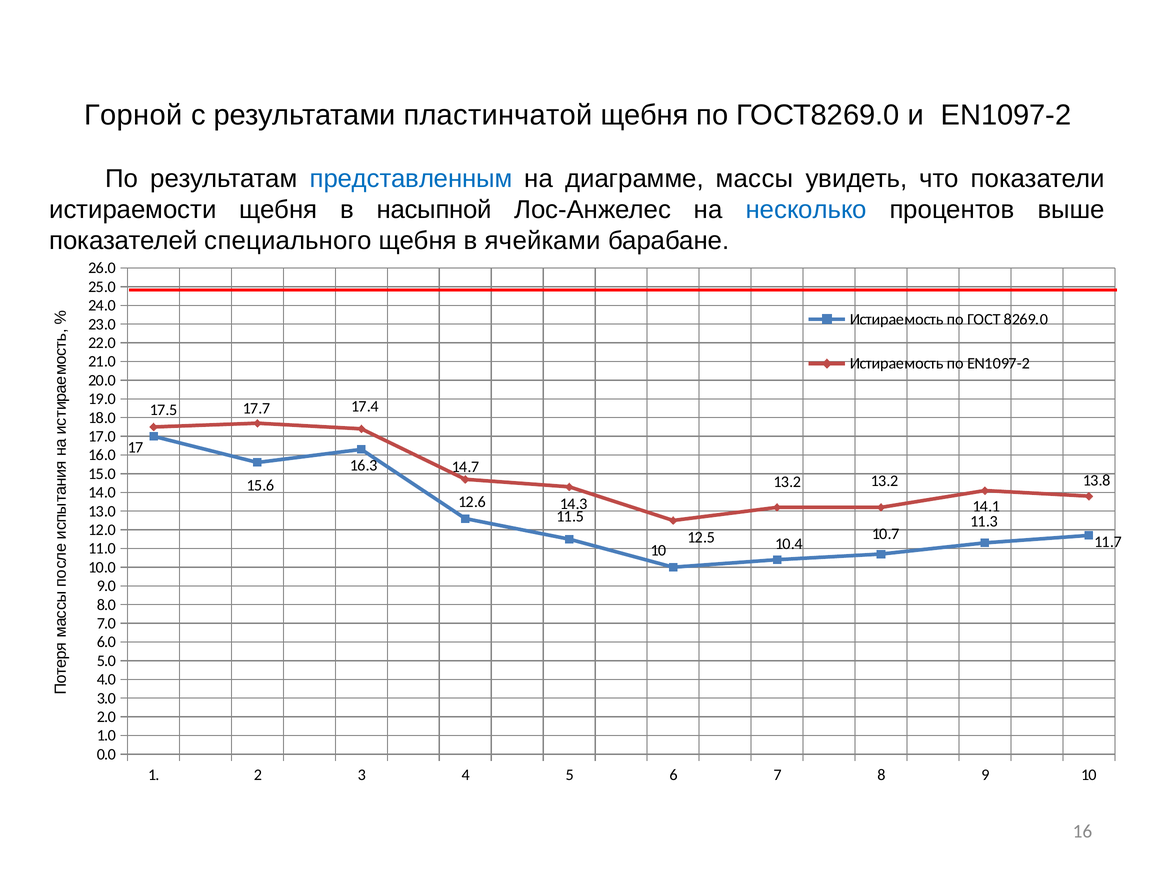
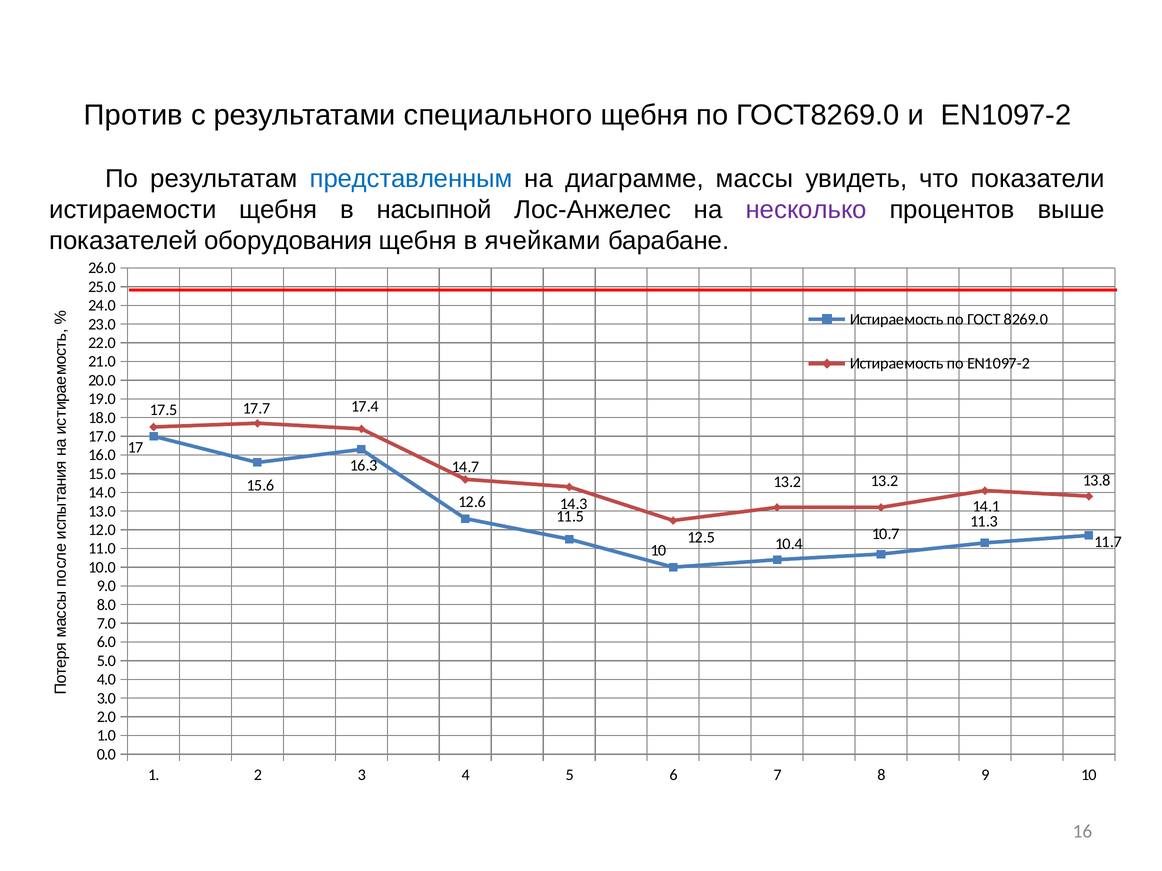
Горной: Горной -> Против
пластинчатой: пластинчатой -> специального
несколько colour: blue -> purple
специального: специального -> оборудования
